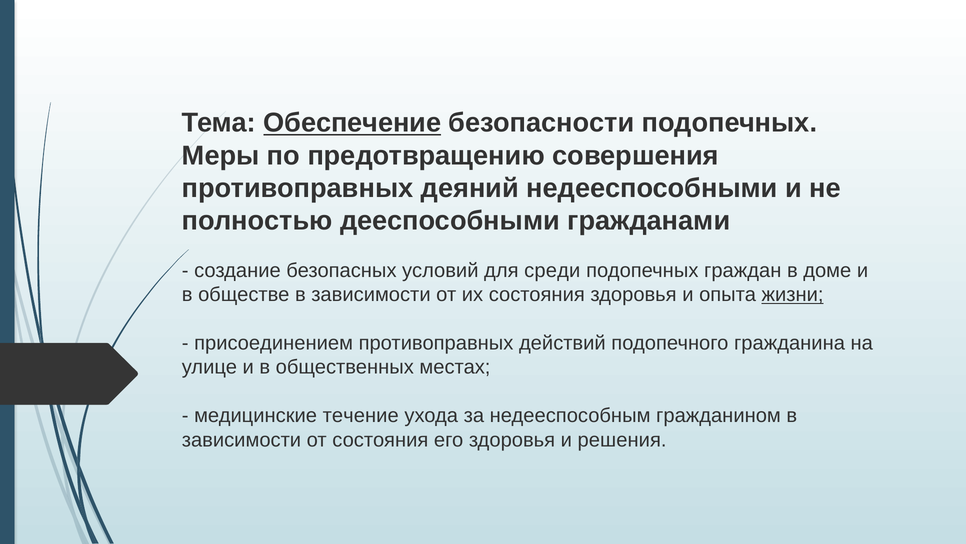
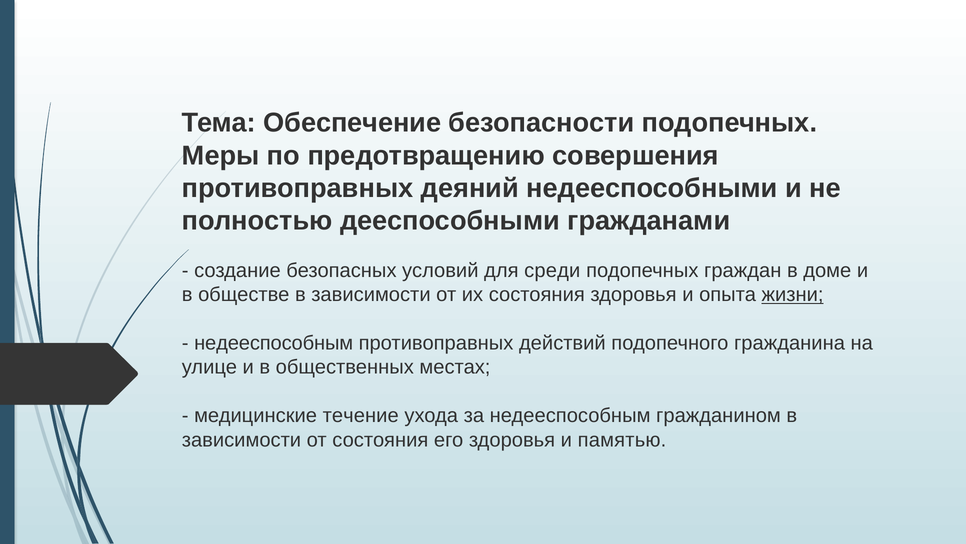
Обеспечение underline: present -> none
присоединением at (274, 343): присоединением -> недееспособным
решения: решения -> памятью
